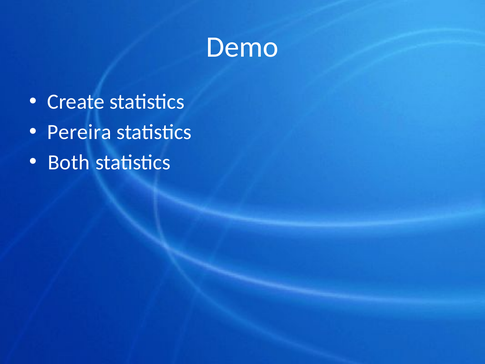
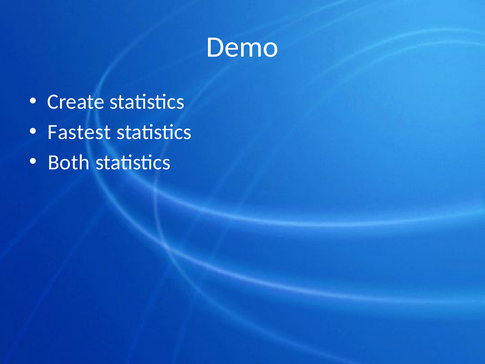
Pereira: Pereira -> Fastest
